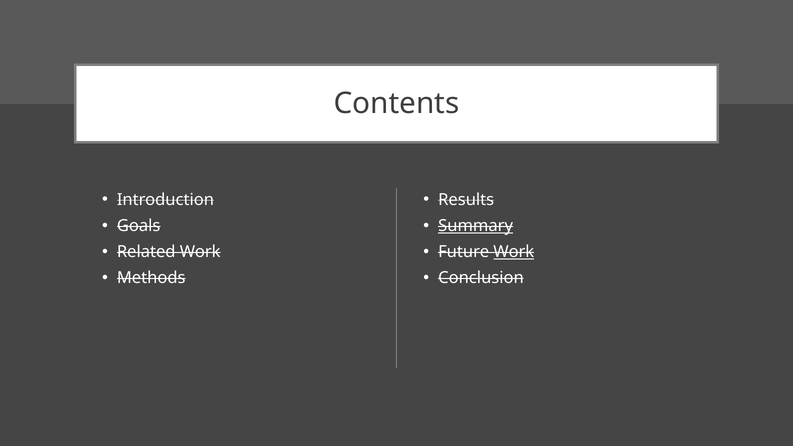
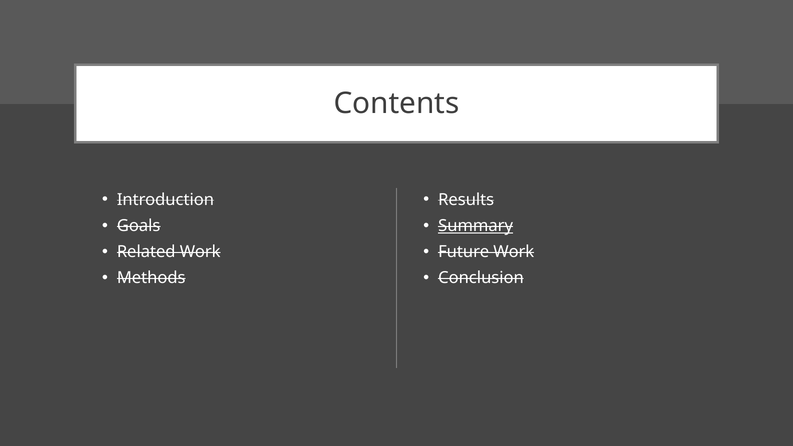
Work at (514, 252) underline: present -> none
